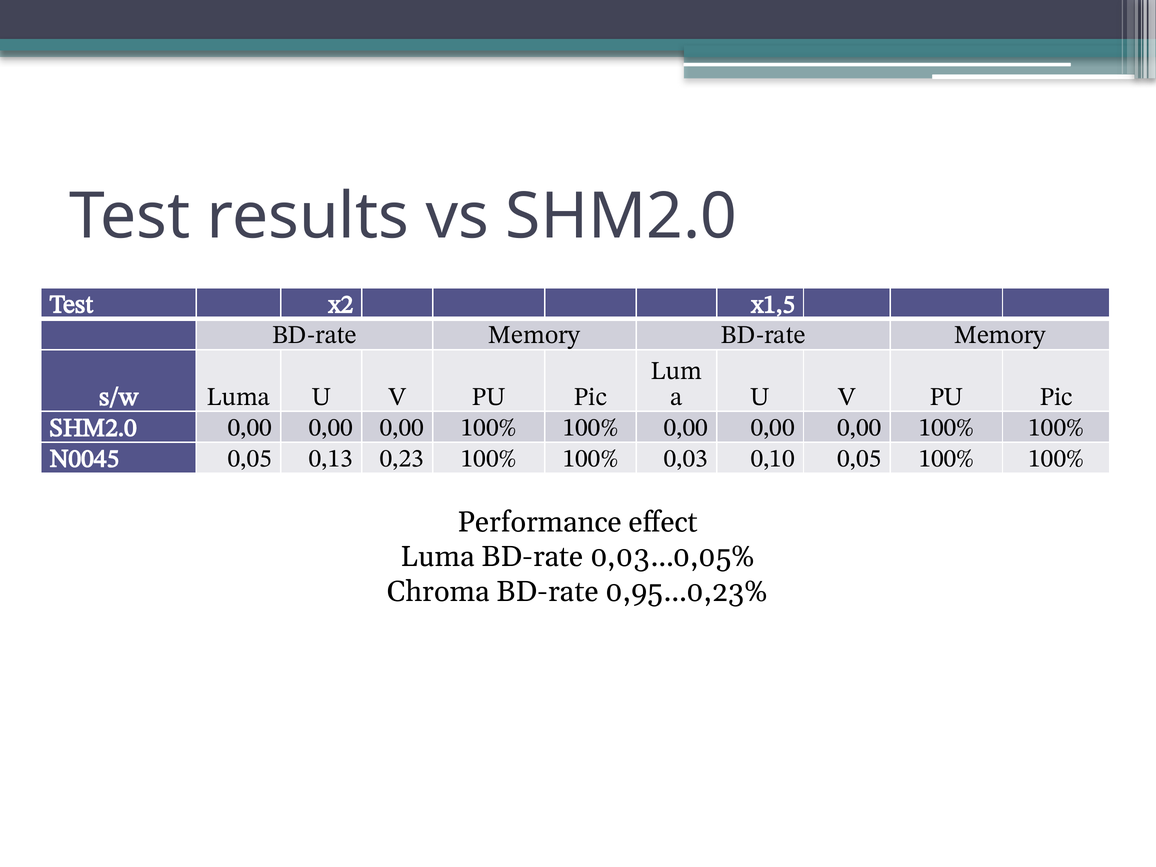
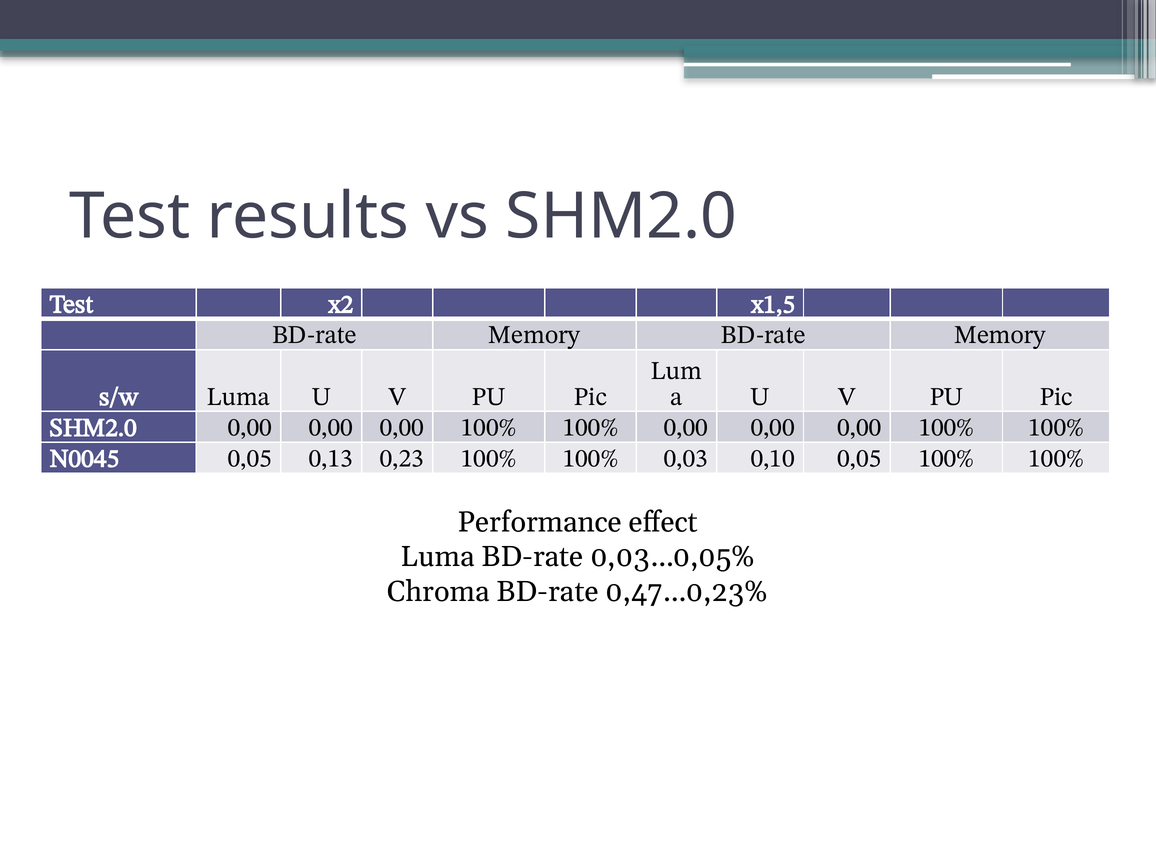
0,95…0,23%: 0,95…0,23% -> 0,47…0,23%
